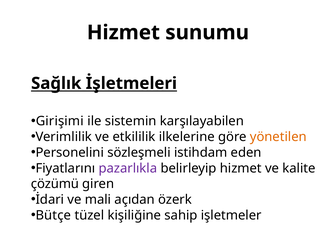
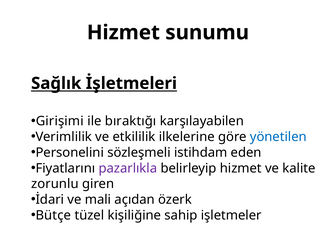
sistemin: sistemin -> bıraktığı
yönetilen colour: orange -> blue
çözümü: çözümü -> zorunlu
